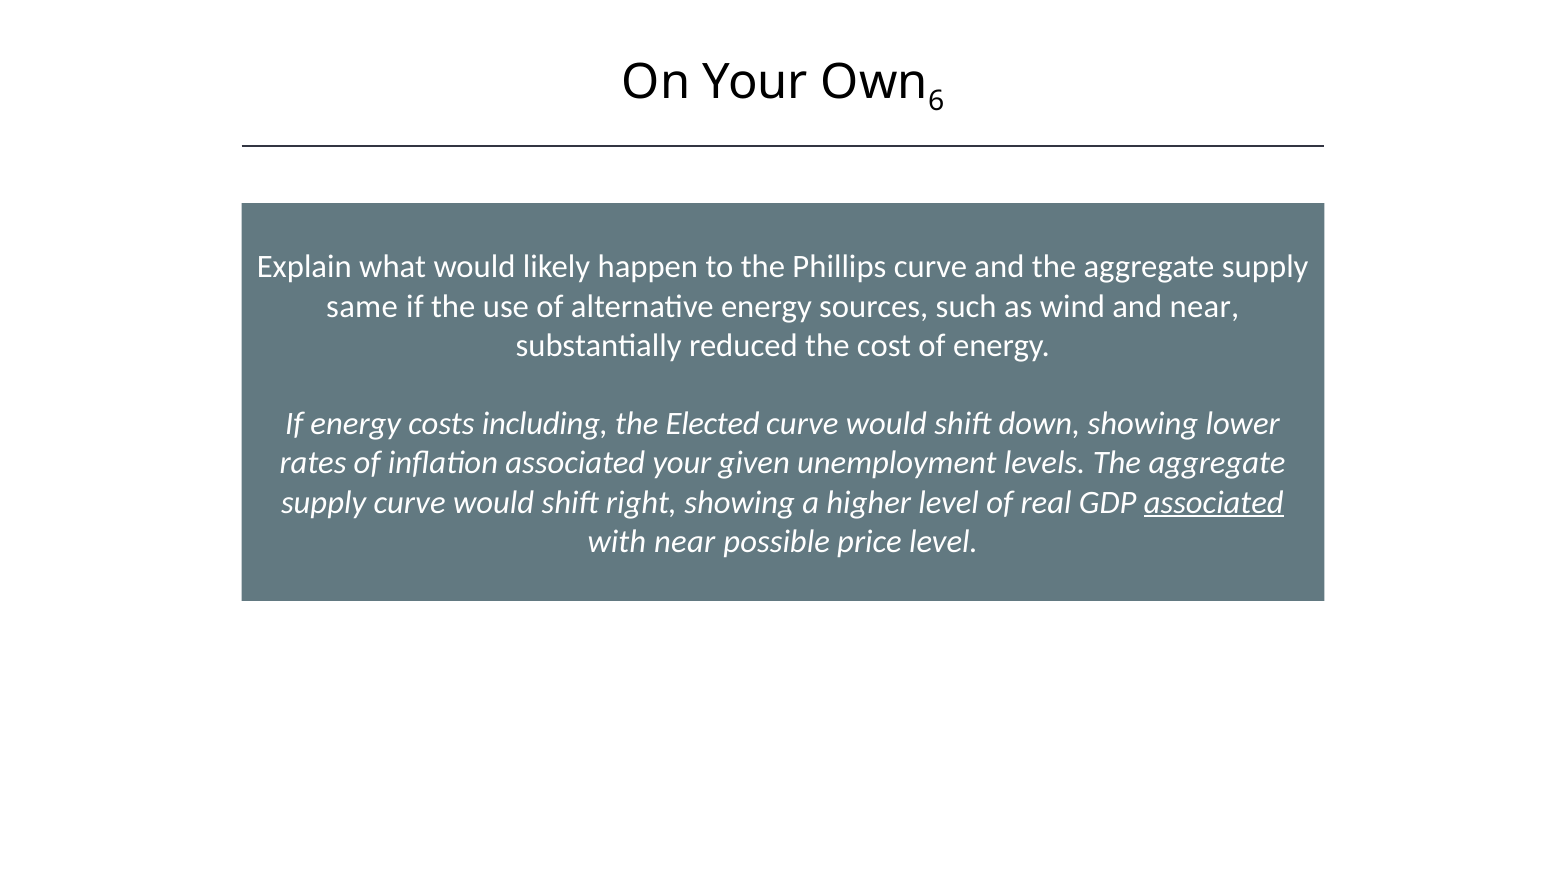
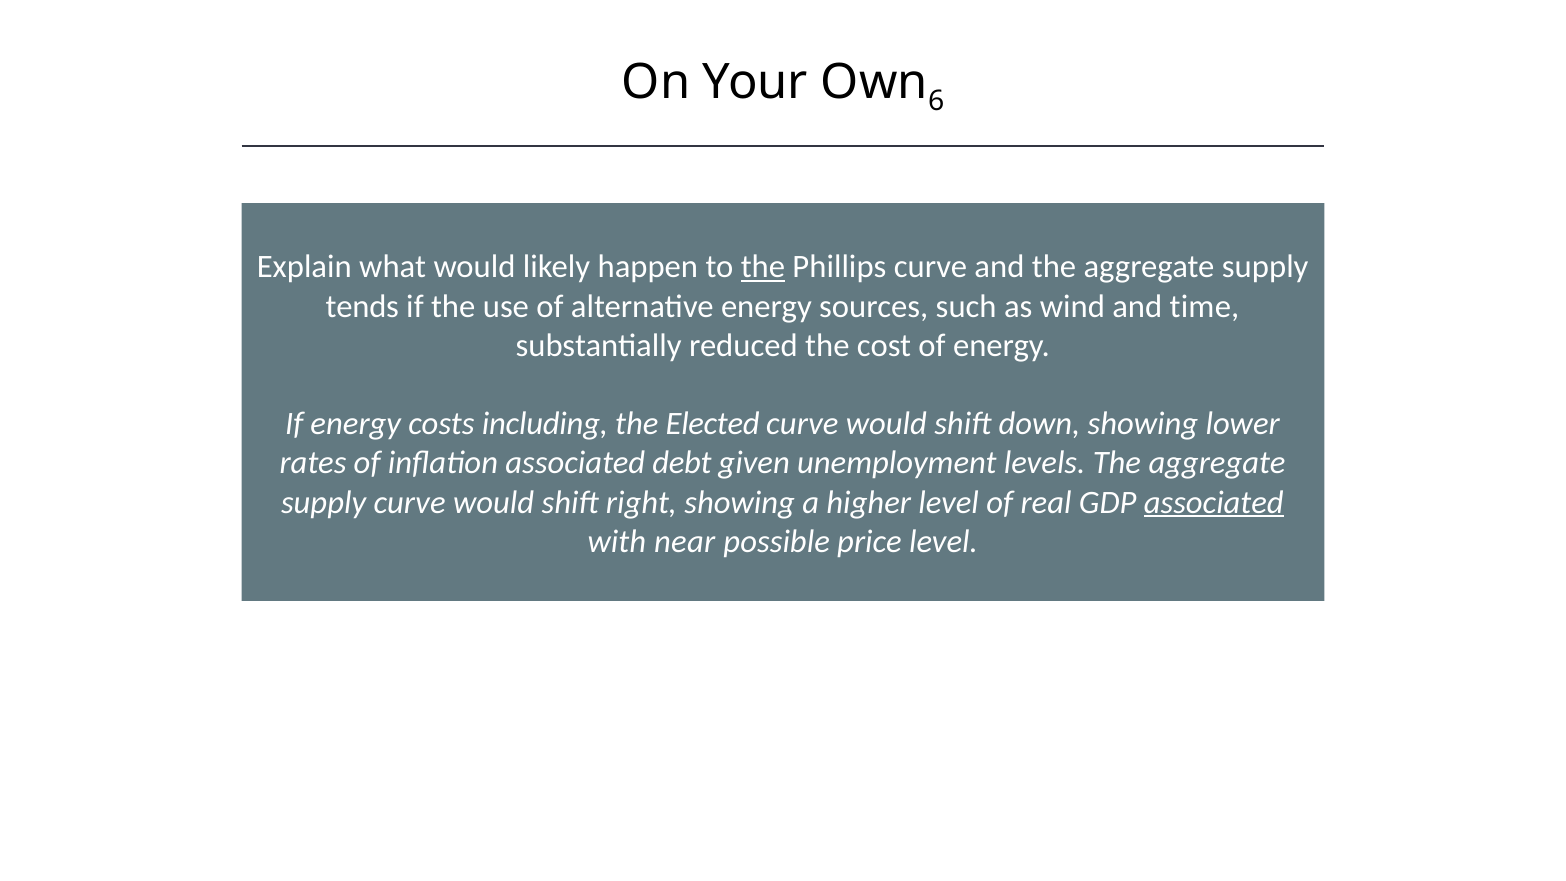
the at (763, 267) underline: none -> present
same: same -> tends
and near: near -> time
associated your: your -> debt
